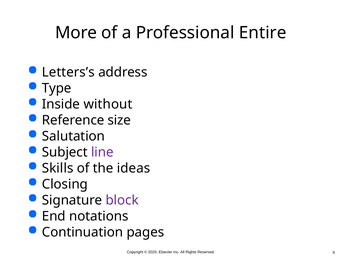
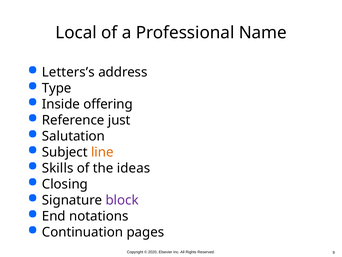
More: More -> Local
Entire: Entire -> Name
without: without -> offering
size: size -> just
line colour: purple -> orange
